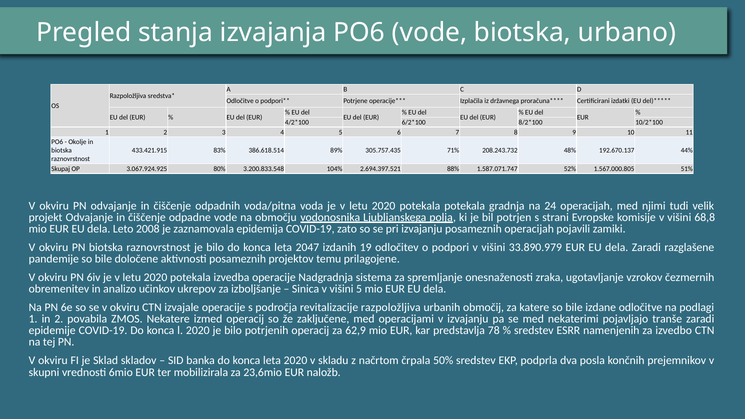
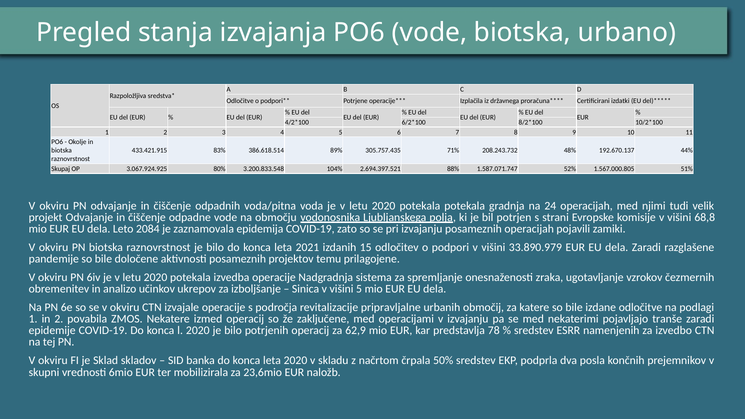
2008: 2008 -> 2084
2047: 2047 -> 2021
19: 19 -> 15
revitalizacije razpoložljiva: razpoložljiva -> pripravljalne
